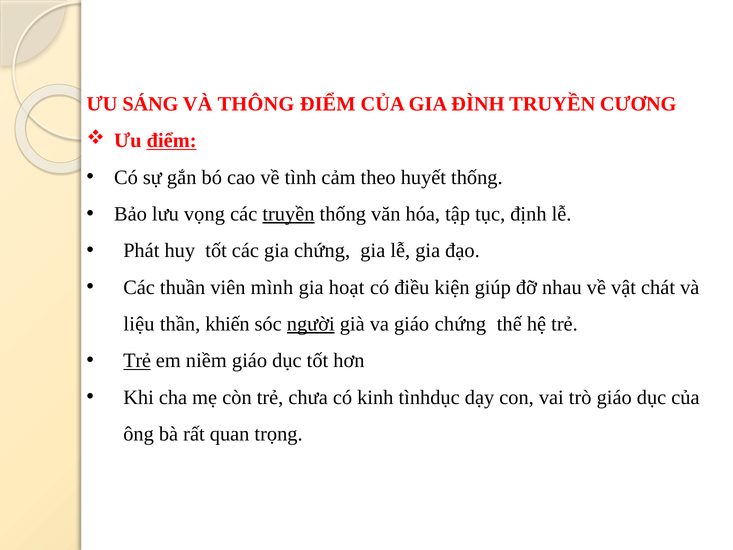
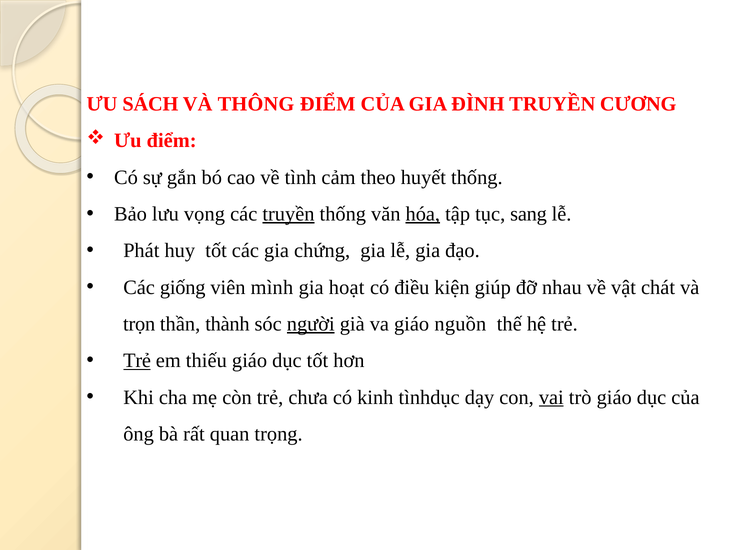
SÁNG: SÁNG -> SÁCH
điểm at (172, 141) underline: present -> none
hóa underline: none -> present
định: định -> sang
thuần: thuần -> giống
liệu: liệu -> trọn
khiến: khiến -> thành
giáo chứng: chứng -> nguồn
niềm: niềm -> thiếu
vai underline: none -> present
